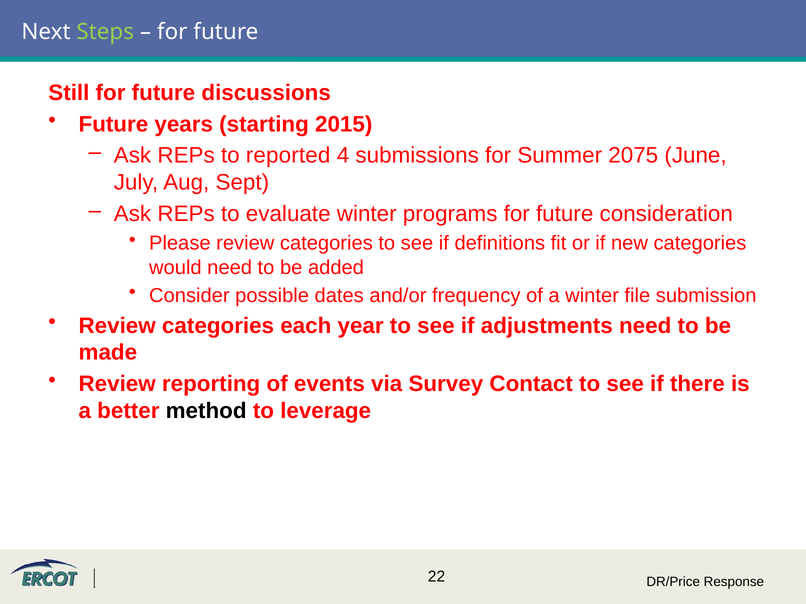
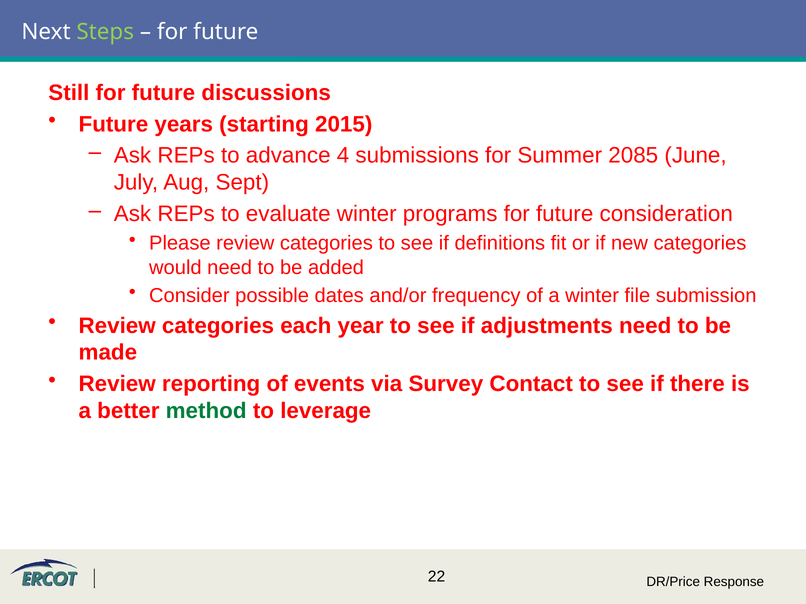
reported: reported -> advance
2075: 2075 -> 2085
method colour: black -> green
